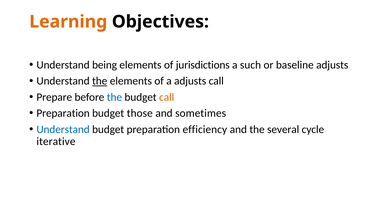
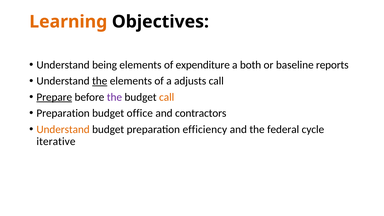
jurisdictions: jurisdictions -> expenditure
such: such -> both
baseline adjusts: adjusts -> reports
Prepare underline: none -> present
the at (114, 97) colour: blue -> purple
those: those -> office
sometimes: sometimes -> contractors
Understand at (63, 129) colour: blue -> orange
several: several -> federal
